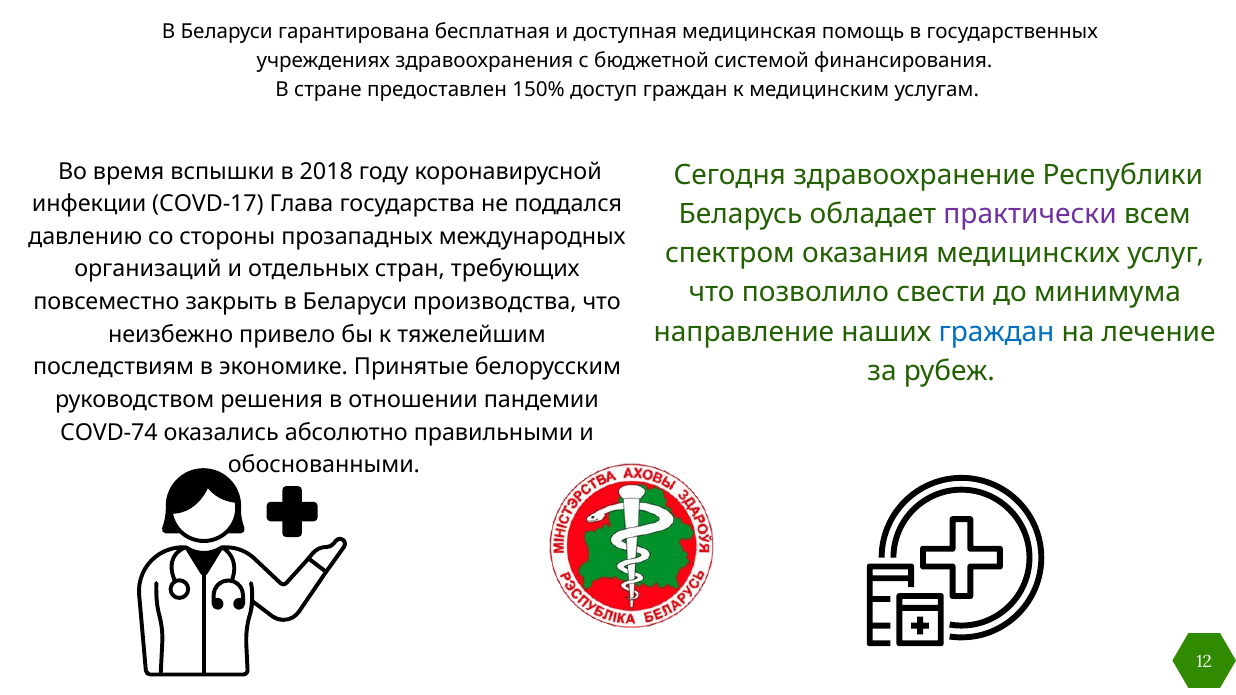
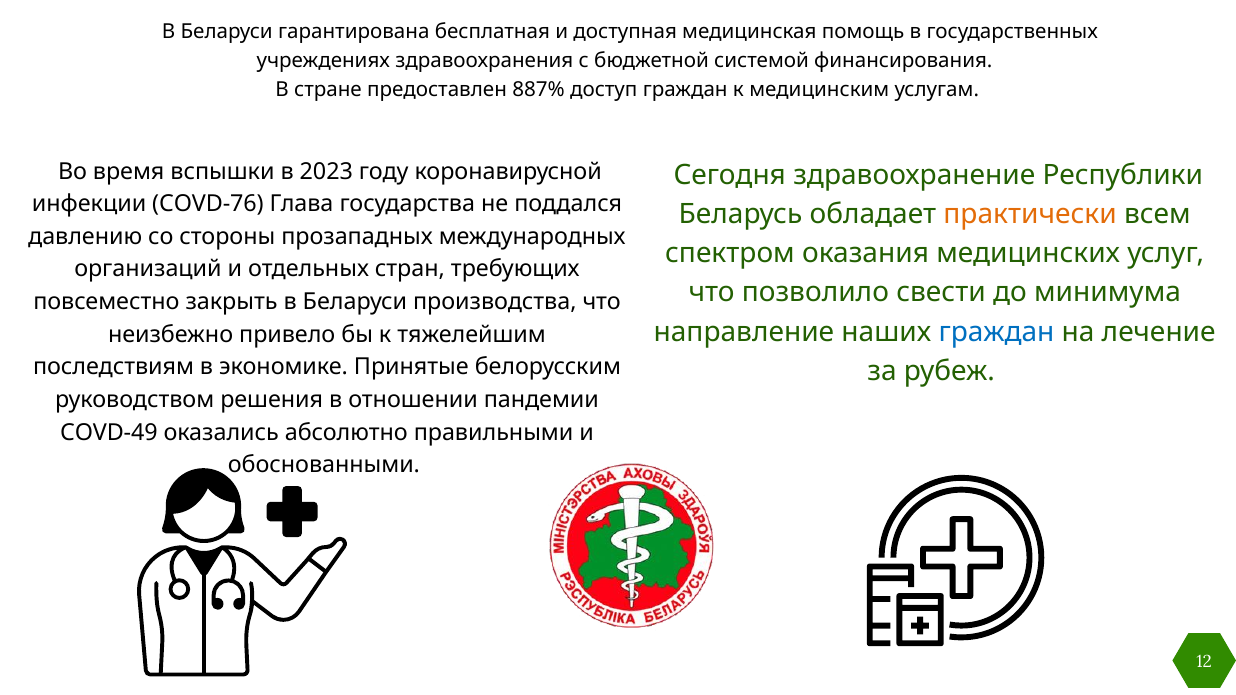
150%: 150% -> 887%
2018: 2018 -> 2023
COVD-17: COVD-17 -> COVD-76
практически colour: purple -> orange
COVD-74: COVD-74 -> COVD-49
